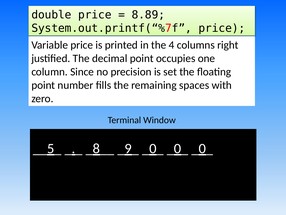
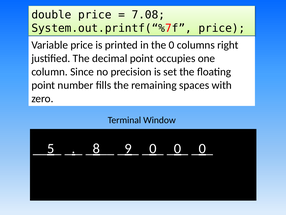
8.89: 8.89 -> 7.08
4: 4 -> 0
